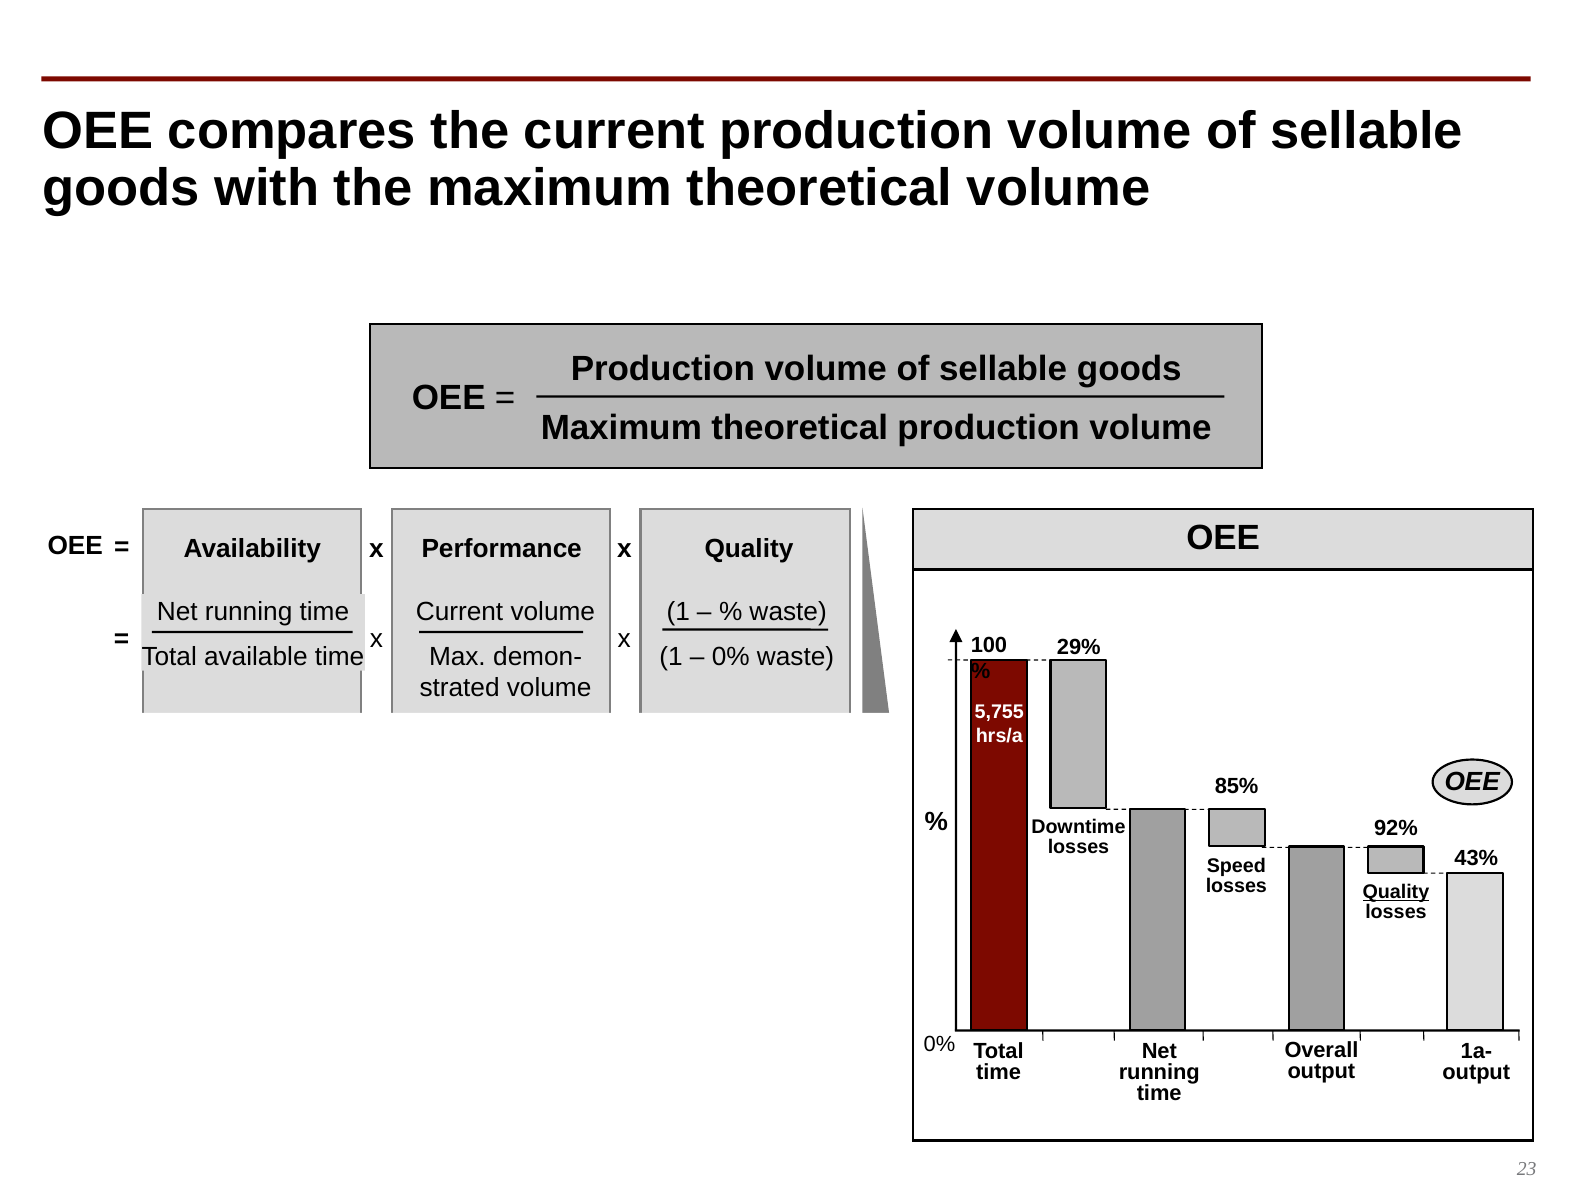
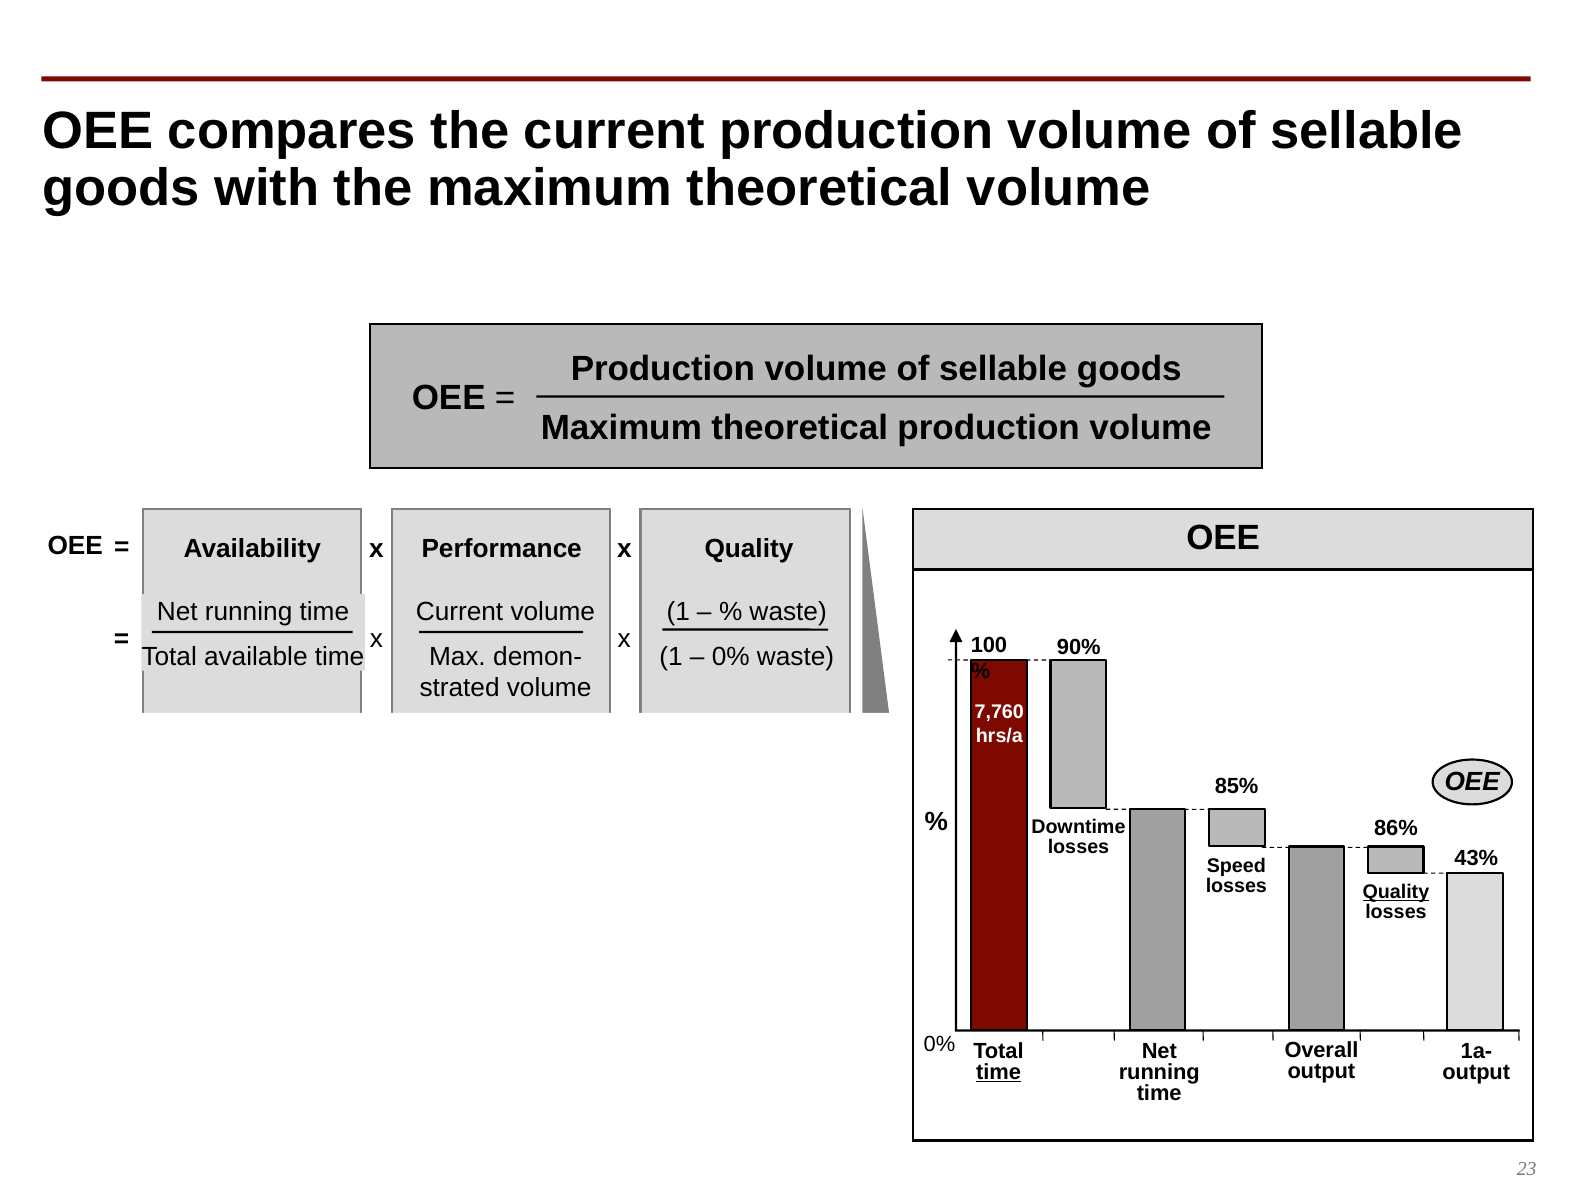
29%: 29% -> 90%
5,755: 5,755 -> 7,760
92%: 92% -> 86%
time at (999, 1072) underline: none -> present
